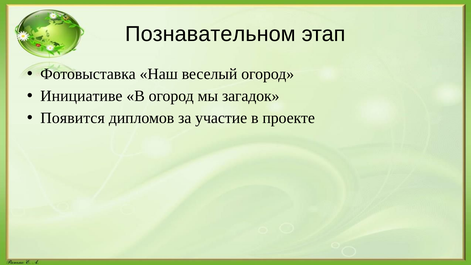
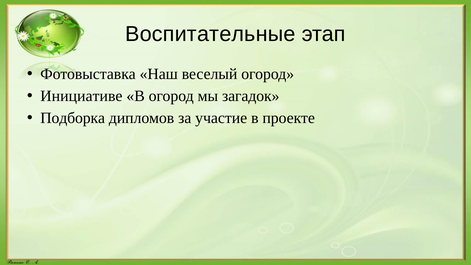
Познавательном: Познавательном -> Воспитательные
Появится: Появится -> Подборка
